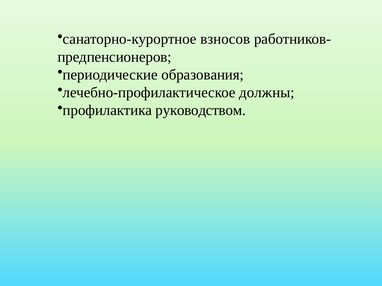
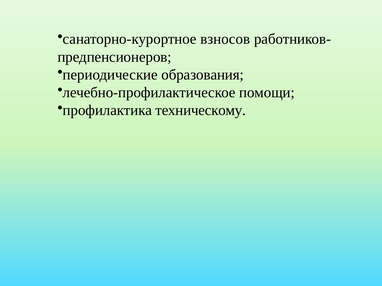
должны: должны -> помощи
руководством: руководством -> техническому
